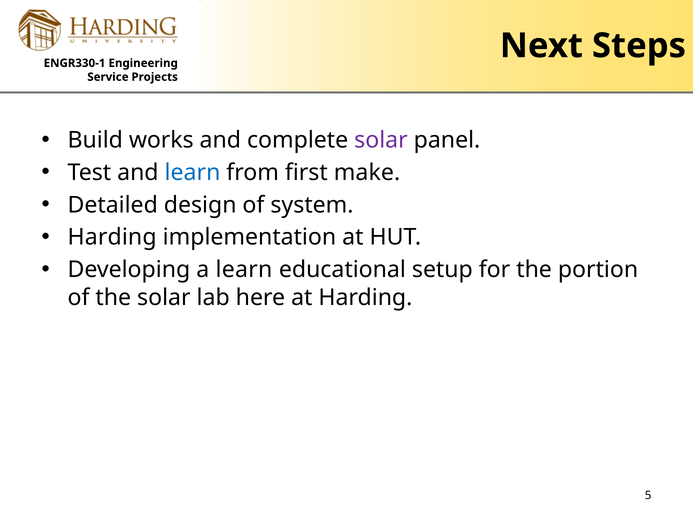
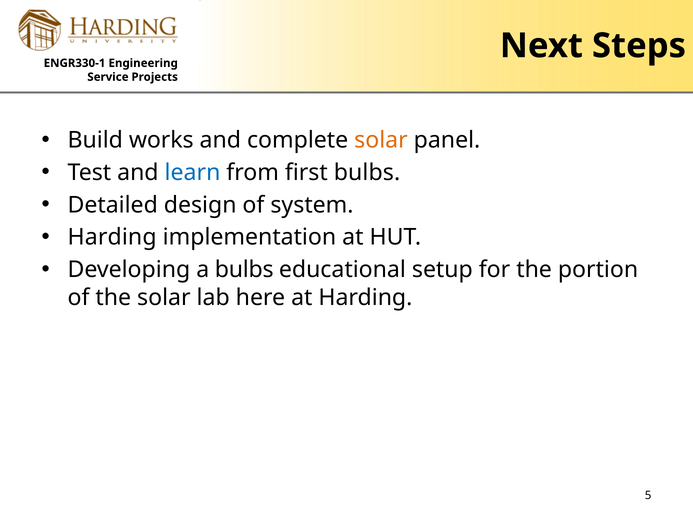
solar at (381, 140) colour: purple -> orange
first make: make -> bulbs
a learn: learn -> bulbs
